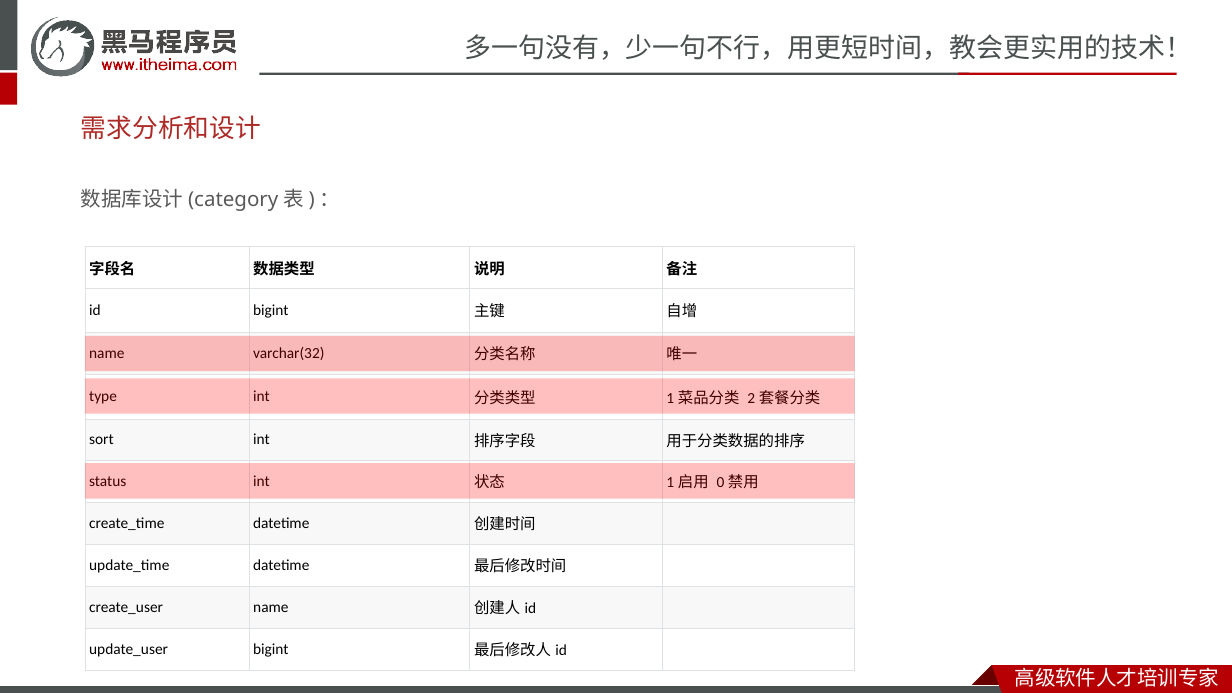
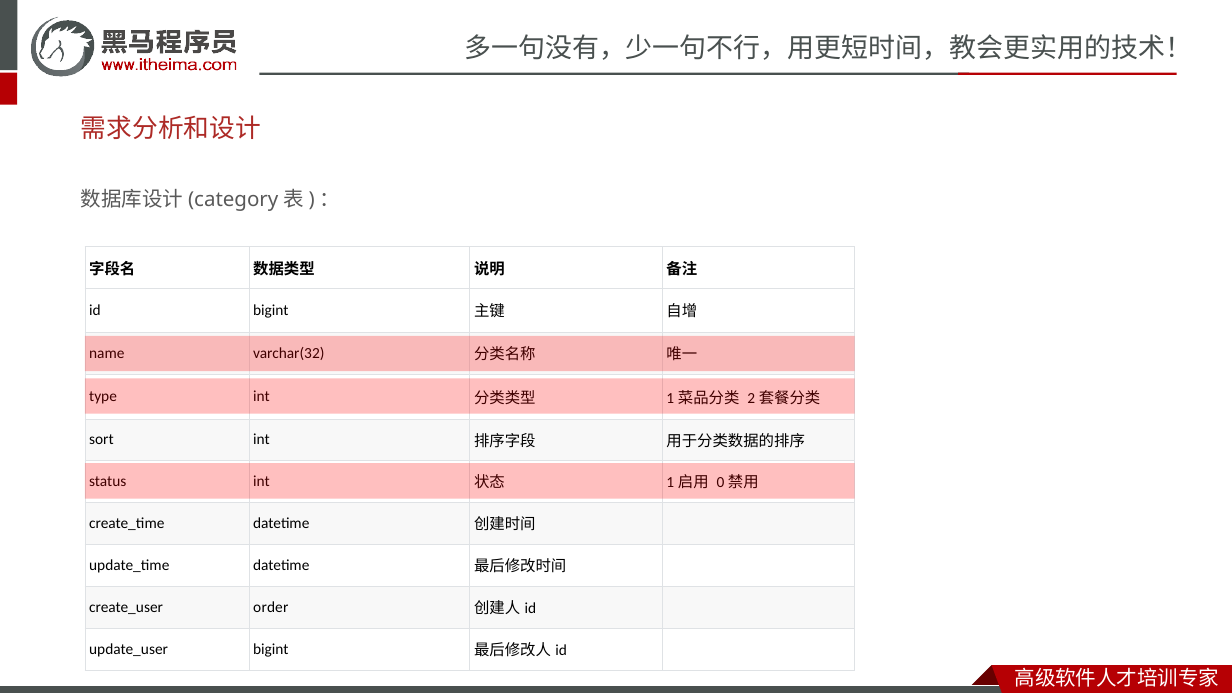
name at (271, 607): name -> order
